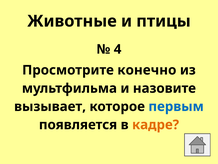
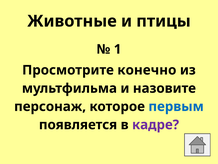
4: 4 -> 1
вызывает: вызывает -> персонаж
кадре colour: orange -> purple
